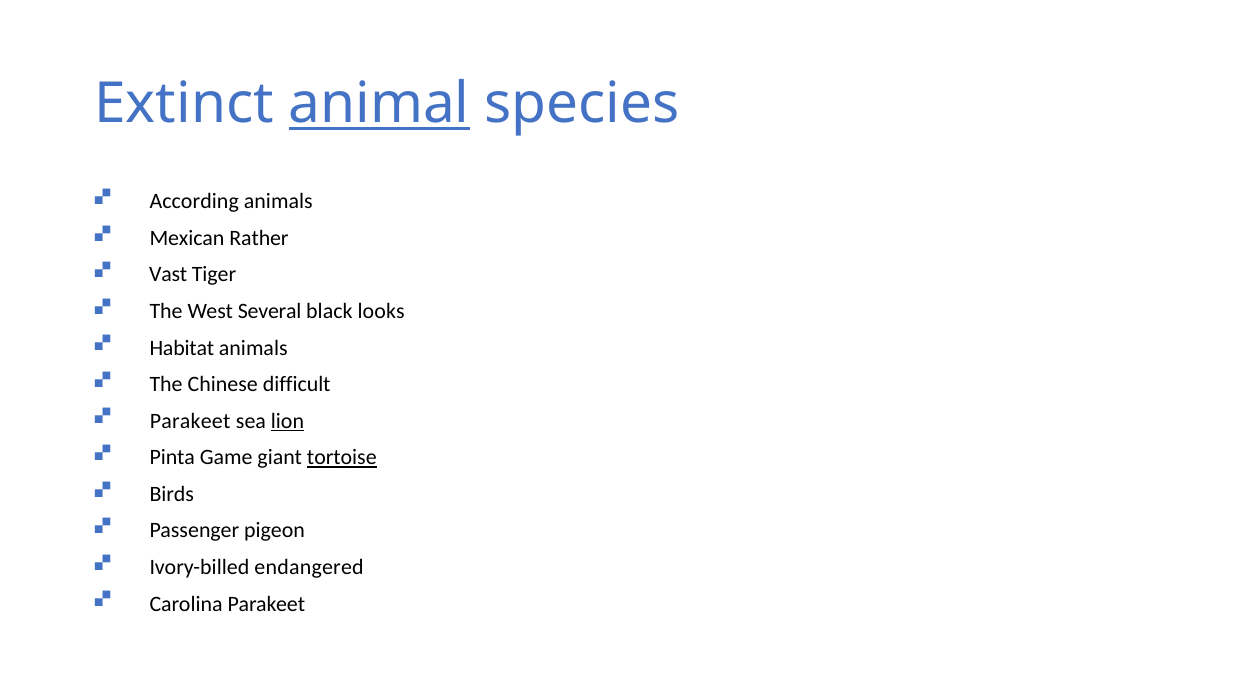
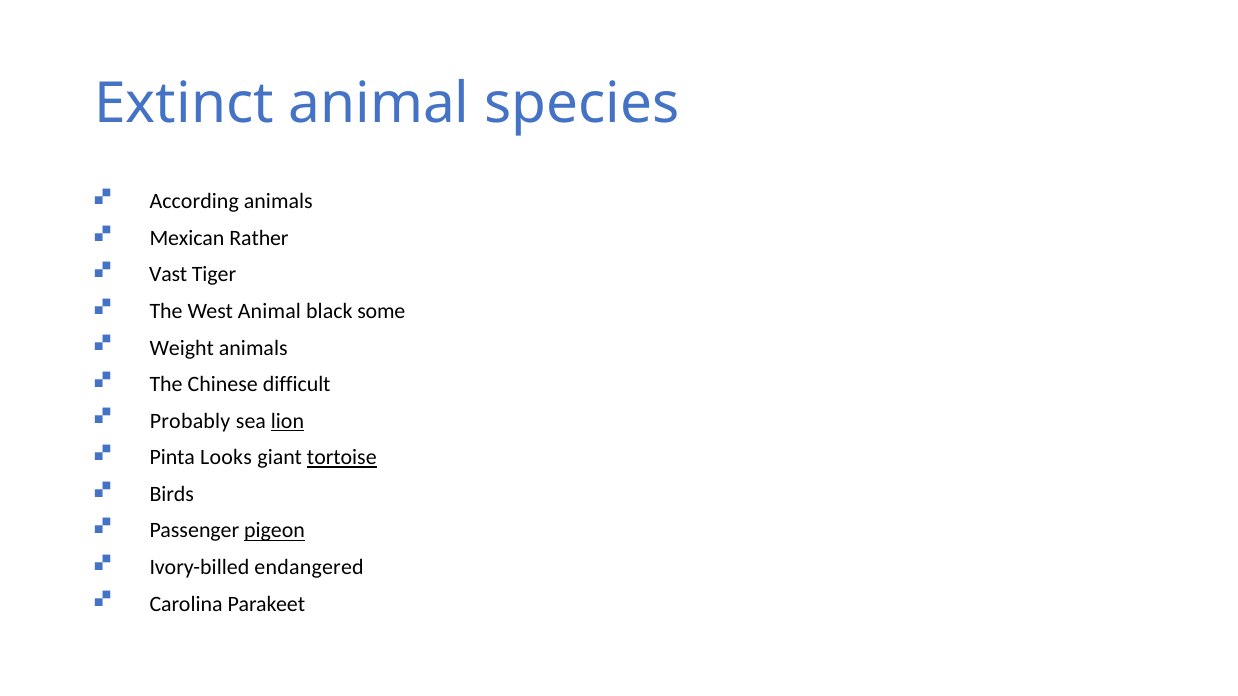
animal at (379, 104) underline: present -> none
West Several: Several -> Animal
looks: looks -> some
Habitat: Habitat -> Weight
Parakeet at (190, 421): Parakeet -> Probably
Game: Game -> Looks
pigeon underline: none -> present
